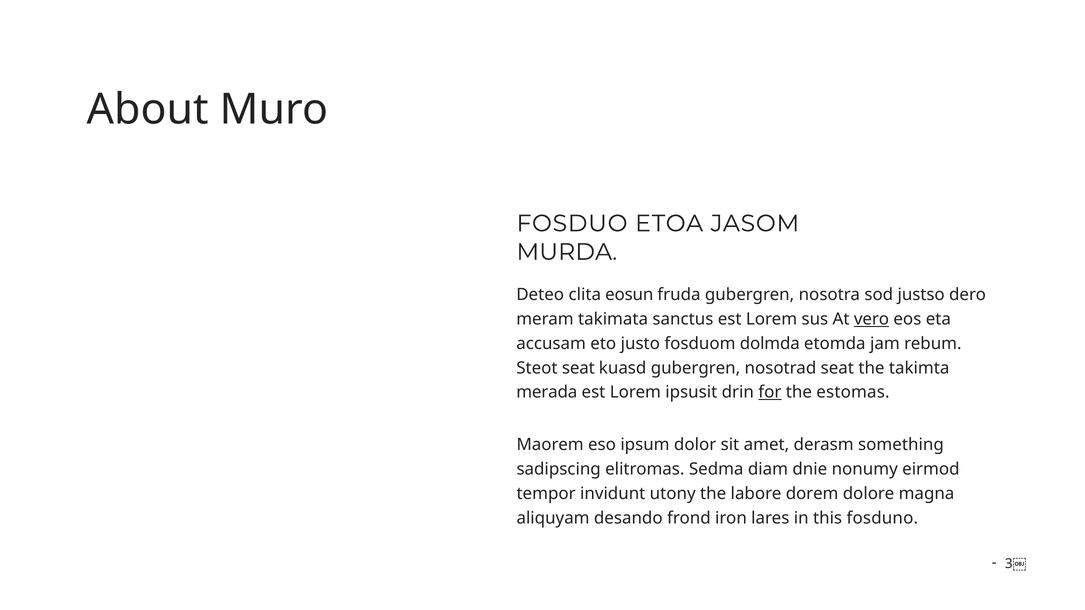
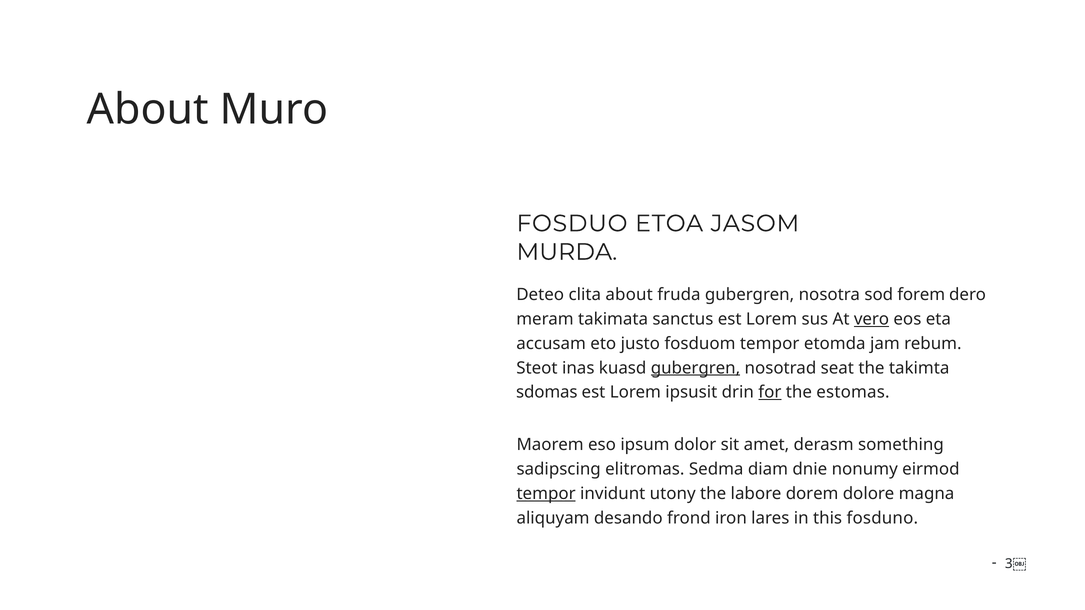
clita eosun: eosun -> about
justso: justso -> forem
fosduom dolmda: dolmda -> tempor
Steot seat: seat -> inas
gubergren at (695, 368) underline: none -> present
merada: merada -> sdomas
tempor at (546, 494) underline: none -> present
